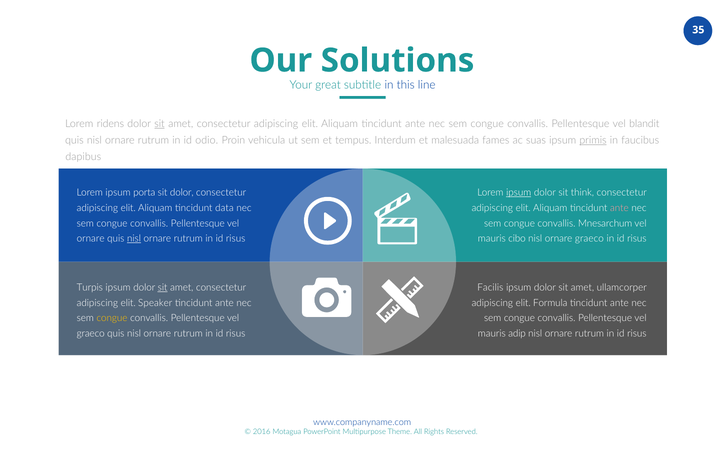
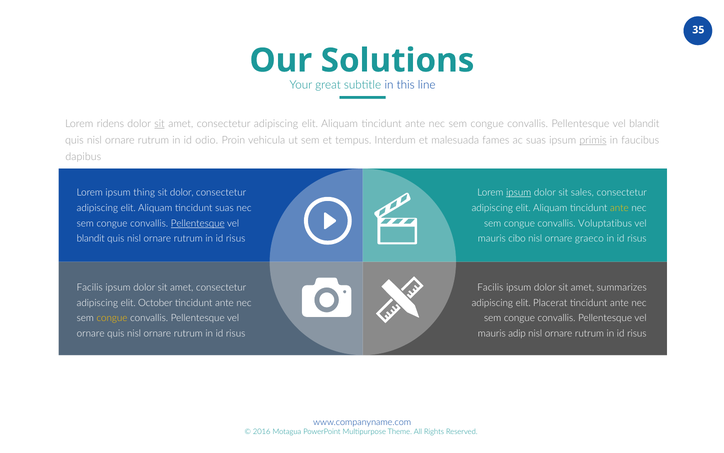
porta: porta -> thing
think: think -> sales
tincidunt data: data -> suas
ante at (619, 208) colour: pink -> yellow
Pellentesque at (198, 223) underline: none -> present
Mnesarchum: Mnesarchum -> Voluptatibus
ornare at (91, 238): ornare -> blandit
nisl at (134, 238) underline: present -> none
Turpis at (90, 287): Turpis -> Facilis
sit at (163, 287) underline: present -> none
ullamcorper: ullamcorper -> summarizes
Speaker: Speaker -> October
Formula: Formula -> Placerat
graeco at (91, 333): graeco -> ornare
